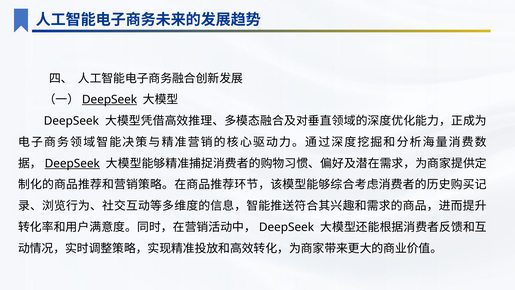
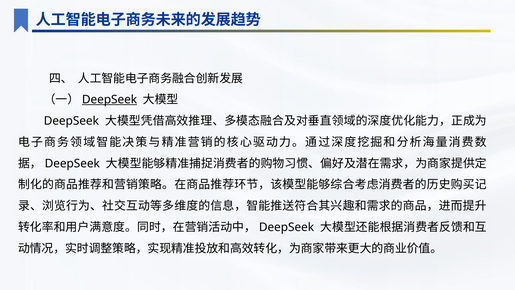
DeepSeek at (72, 163) underline: present -> none
